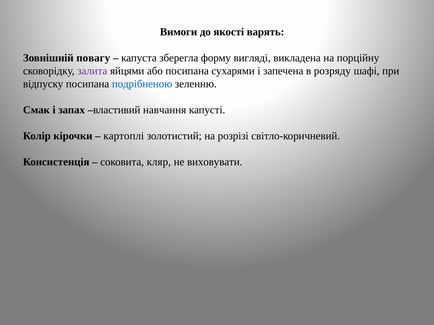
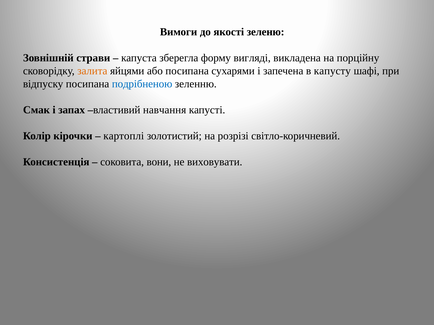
варять: варять -> зеленю
повагу: повагу -> страви
залита colour: purple -> orange
розряду: розряду -> капусту
кляр: кляр -> вони
